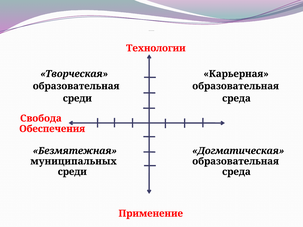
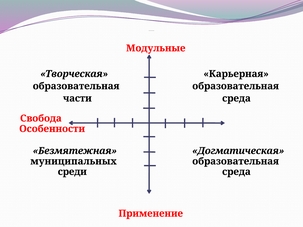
Технологии: Технологии -> Модульные
среди at (77, 98): среди -> части
Обеспечения: Обеспечения -> Особенности
